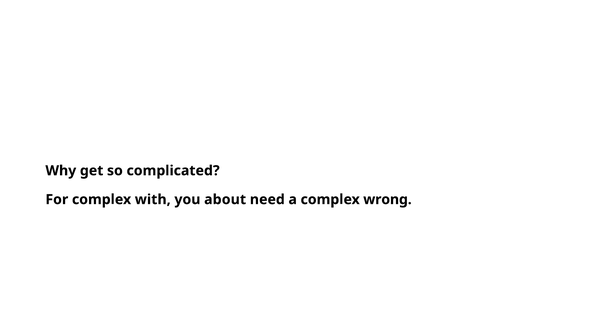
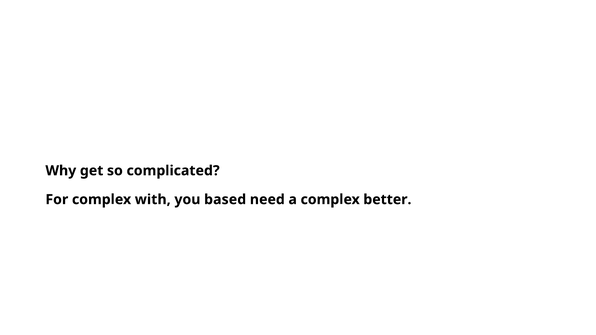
about: about -> based
wrong: wrong -> better
